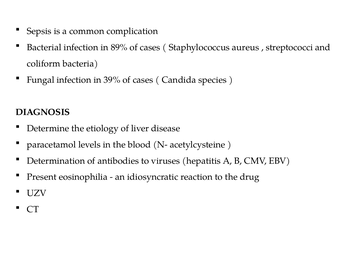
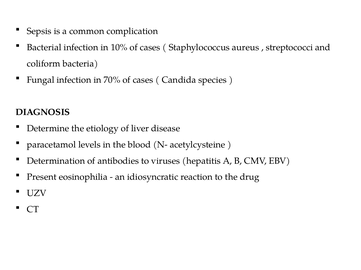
89%: 89% -> 10%
39%: 39% -> 70%
